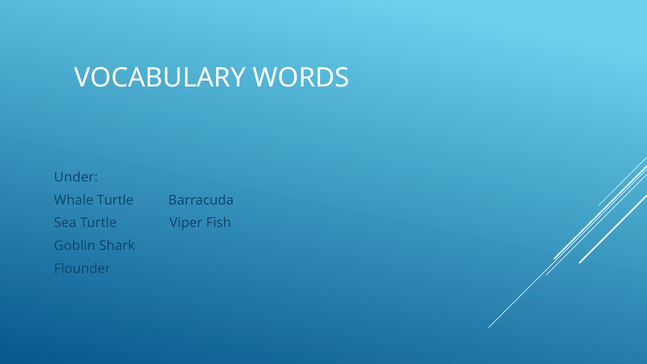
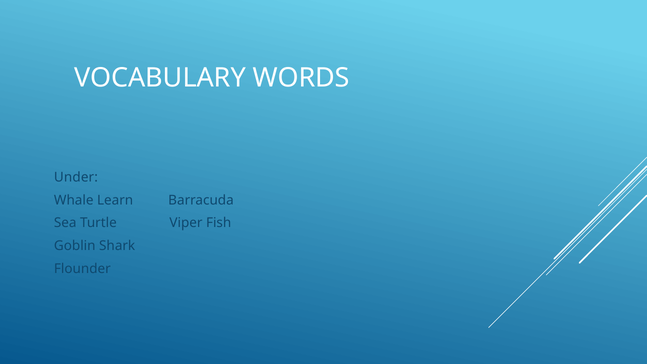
Whale Turtle: Turtle -> Learn
